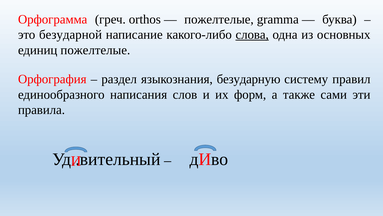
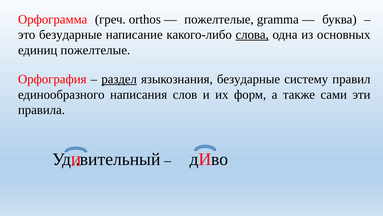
это безударной: безударной -> безударные
раздел underline: none -> present
языкознания безударную: безударную -> безударные
